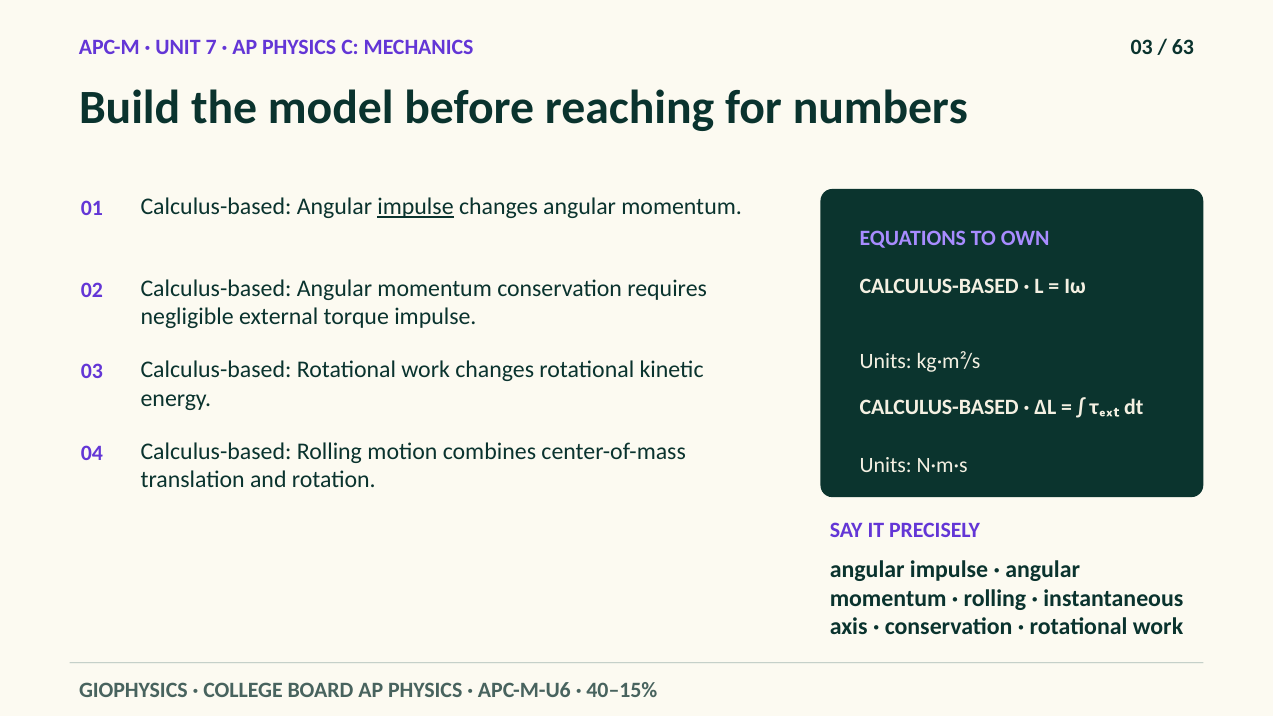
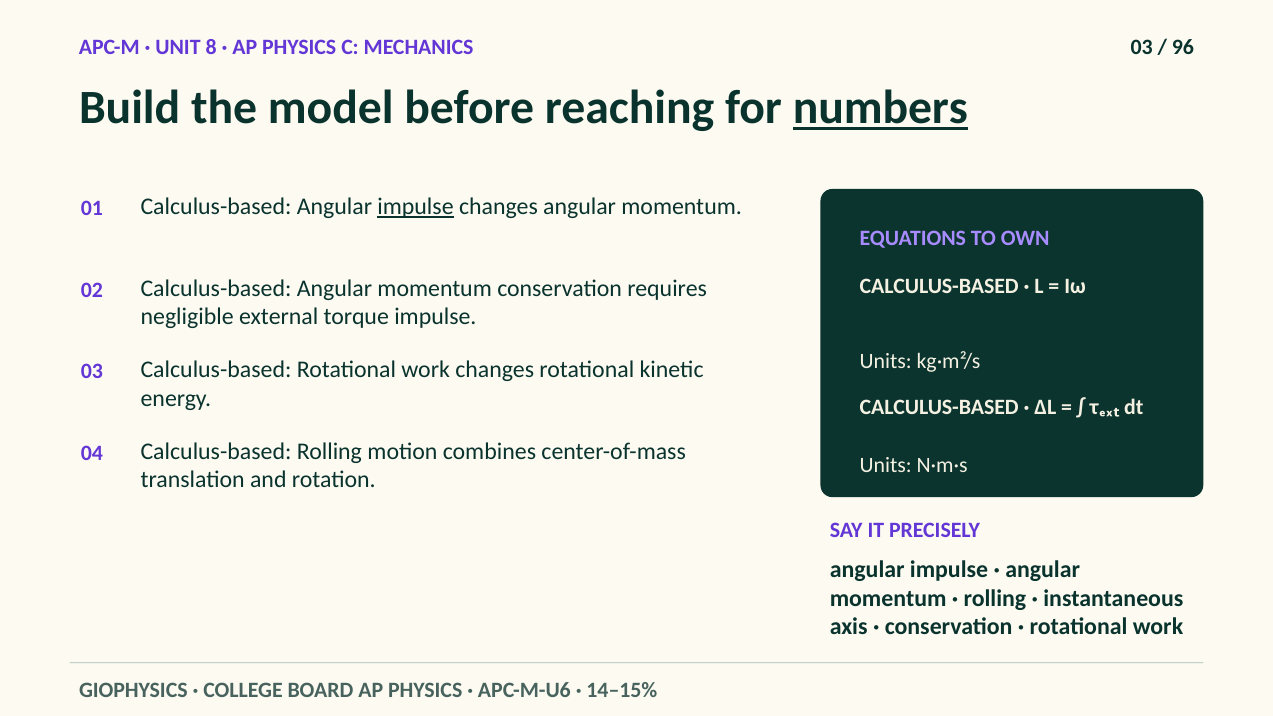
7: 7 -> 8
63: 63 -> 96
numbers underline: none -> present
40–15%: 40–15% -> 14–15%
